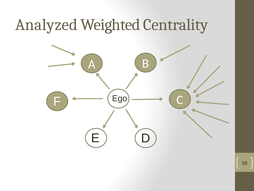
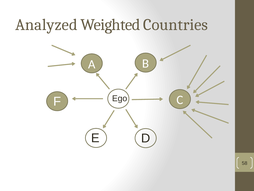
Centrality: Centrality -> Countries
